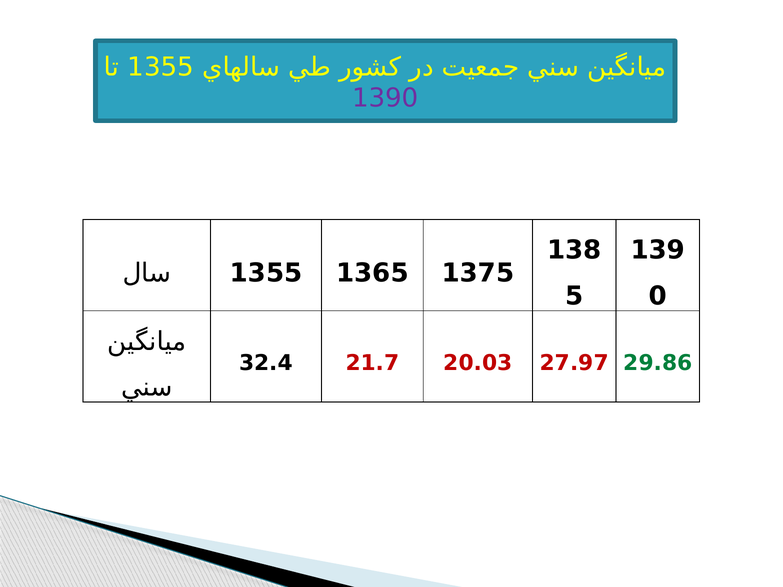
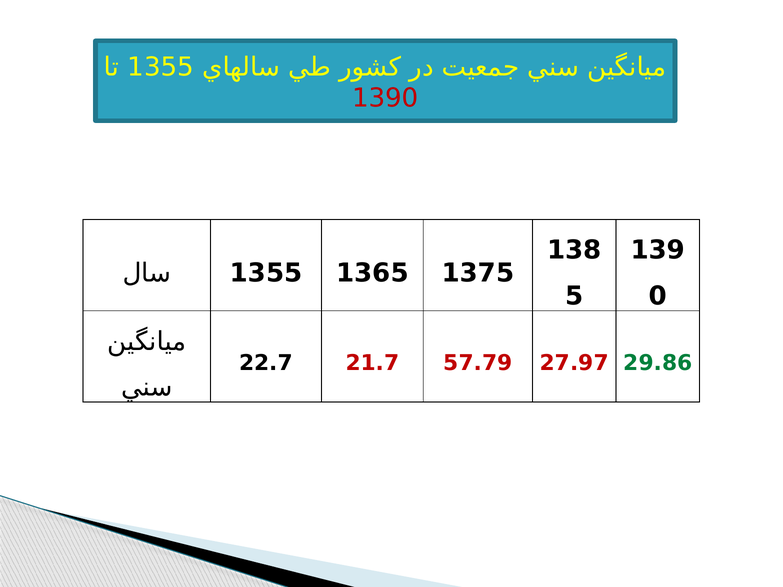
1390 colour: purple -> red
32.4: 32.4 -> 22.7
20.03: 20.03 -> 57.79
